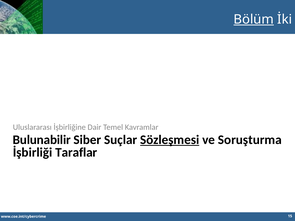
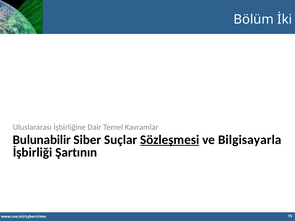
Bölüm underline: present -> none
Soruşturma: Soruşturma -> Bilgisayarla
Taraflar: Taraflar -> Şartının
